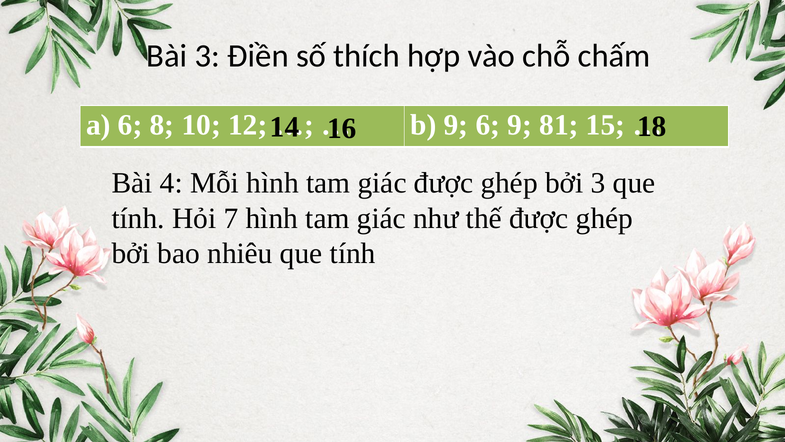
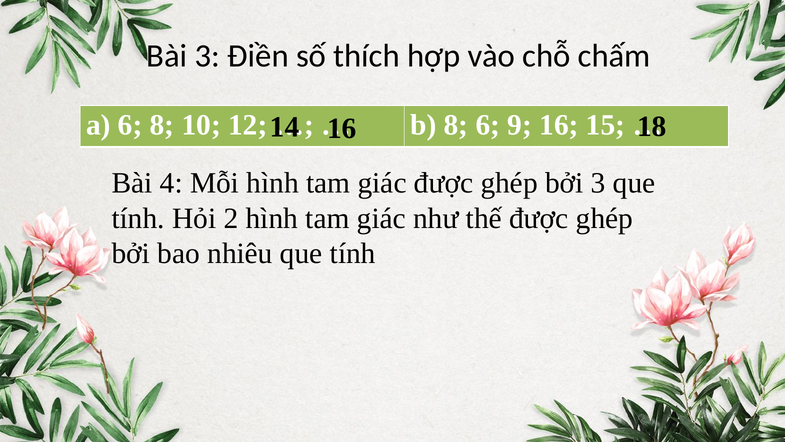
b 9: 9 -> 8
9 81: 81 -> 16
7: 7 -> 2
